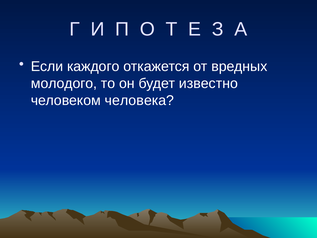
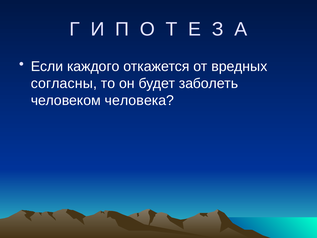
молодого: молодого -> согласны
известно: известно -> заболеть
